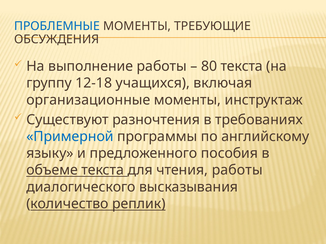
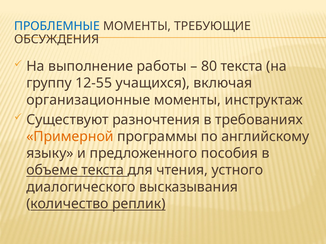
12-18: 12-18 -> 12-55
Примерной colour: blue -> orange
чтения работы: работы -> устного
